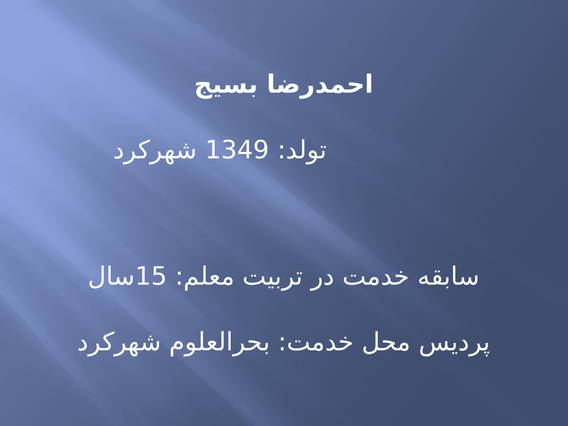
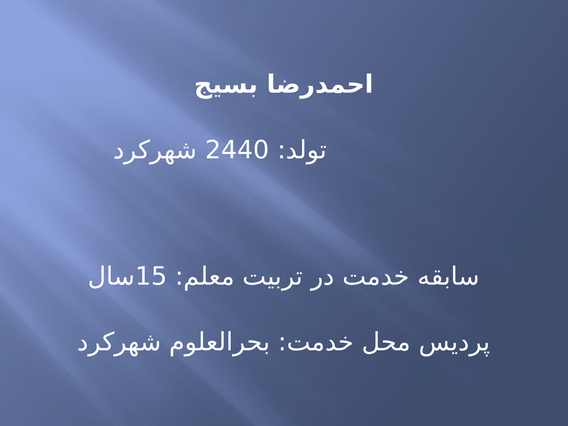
1349: 1349 -> 2440
